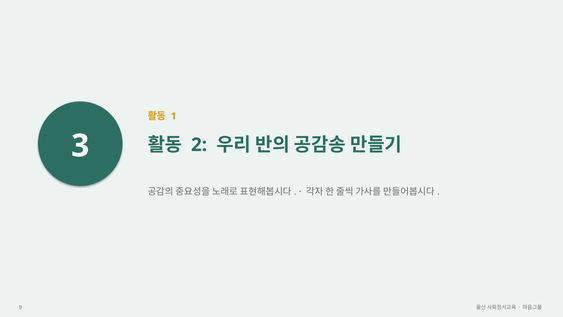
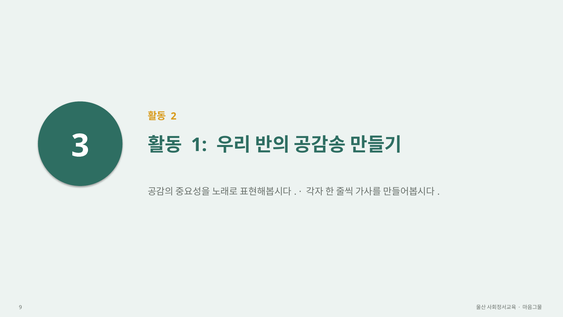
1: 1 -> 2
2: 2 -> 1
